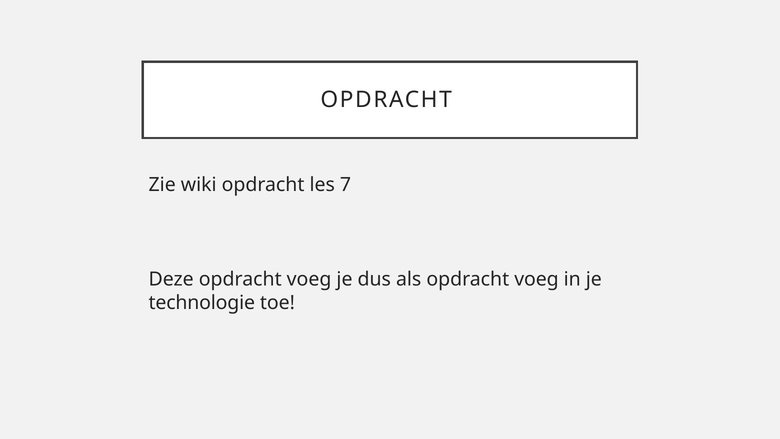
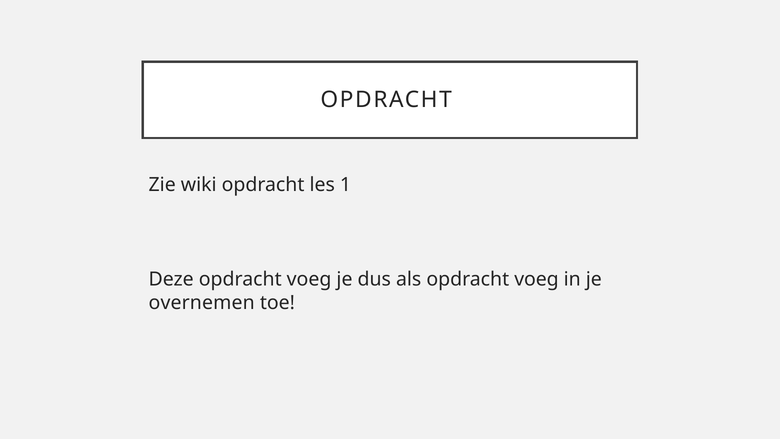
7: 7 -> 1
technologie: technologie -> overnemen
